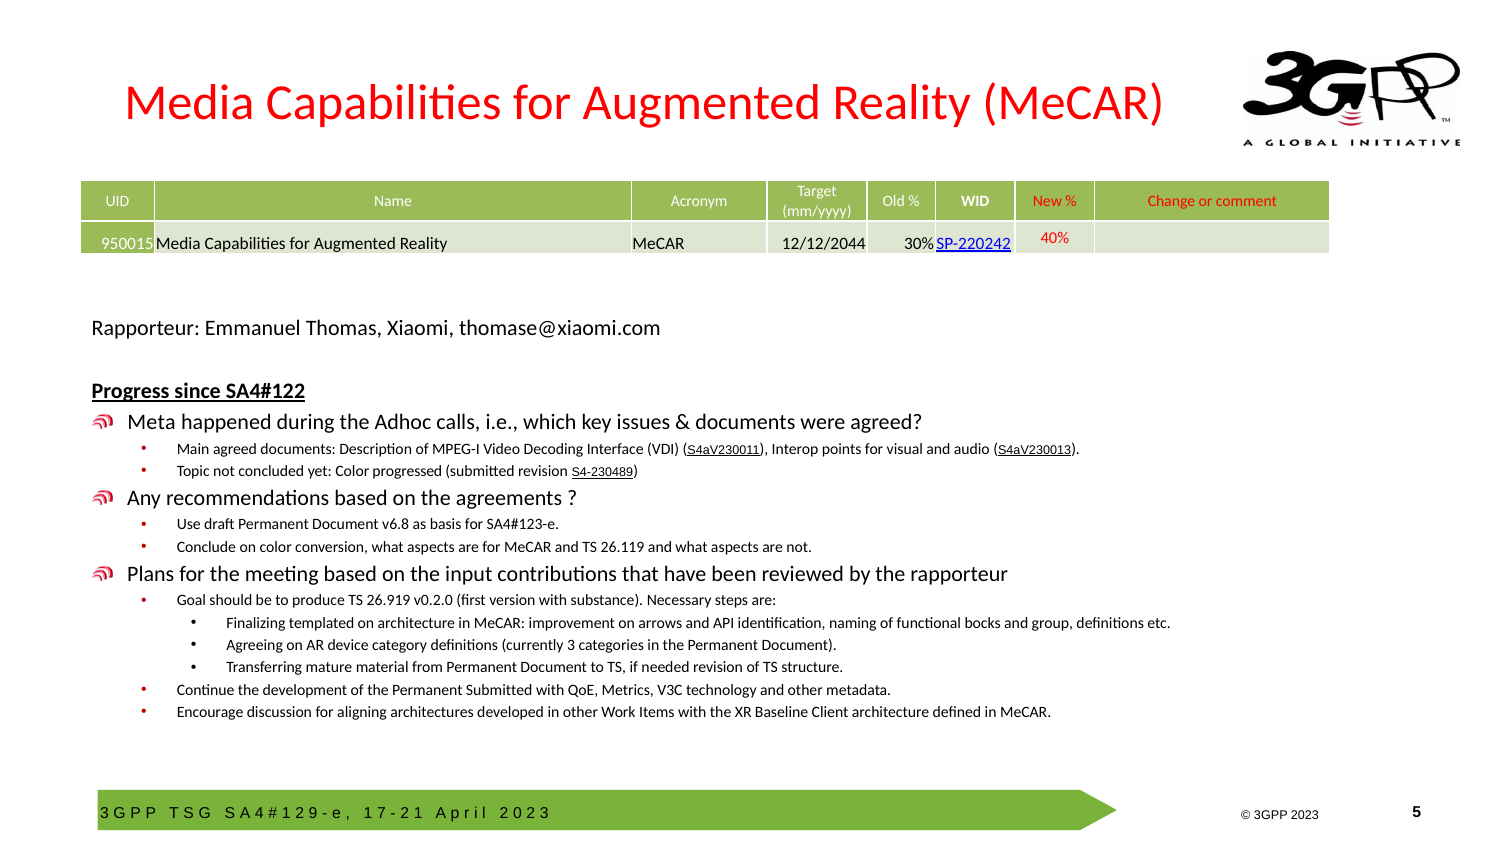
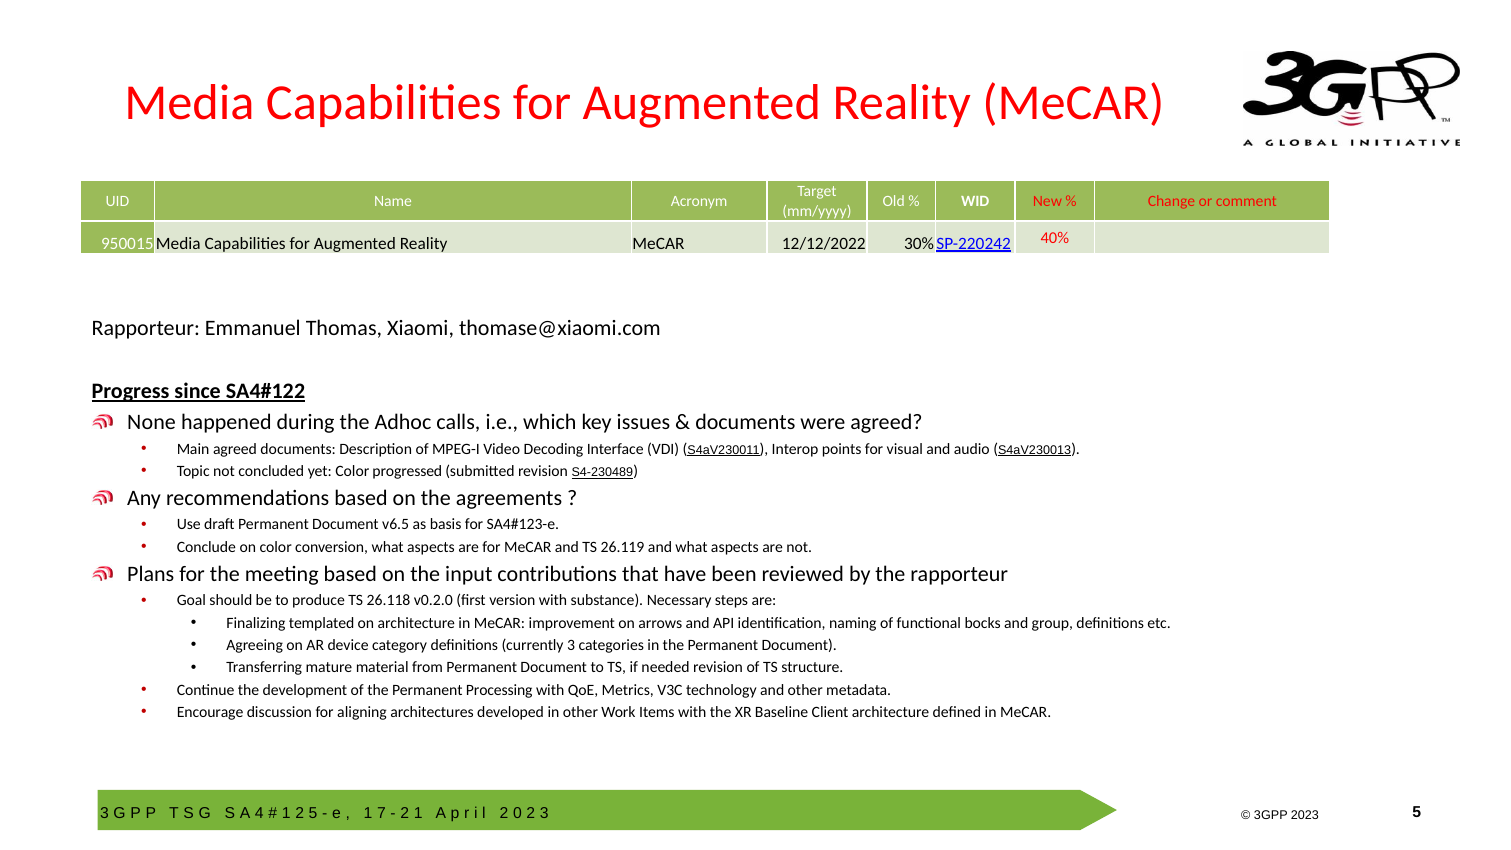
12/12/2044: 12/12/2044 -> 12/12/2022
Meta: Meta -> None
v6.8: v6.8 -> v6.5
26.919: 26.919 -> 26.118
Permanent Submitted: Submitted -> Processing
9 at (313, 813): 9 -> 5
